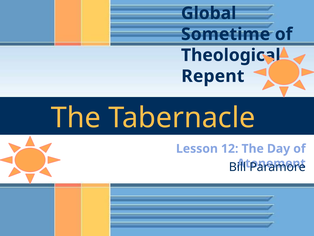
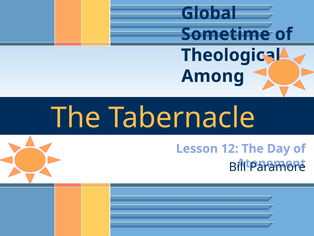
Repent: Repent -> Among
